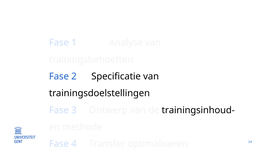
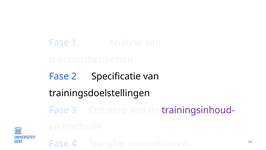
trainingsinhoud- colour: black -> purple
